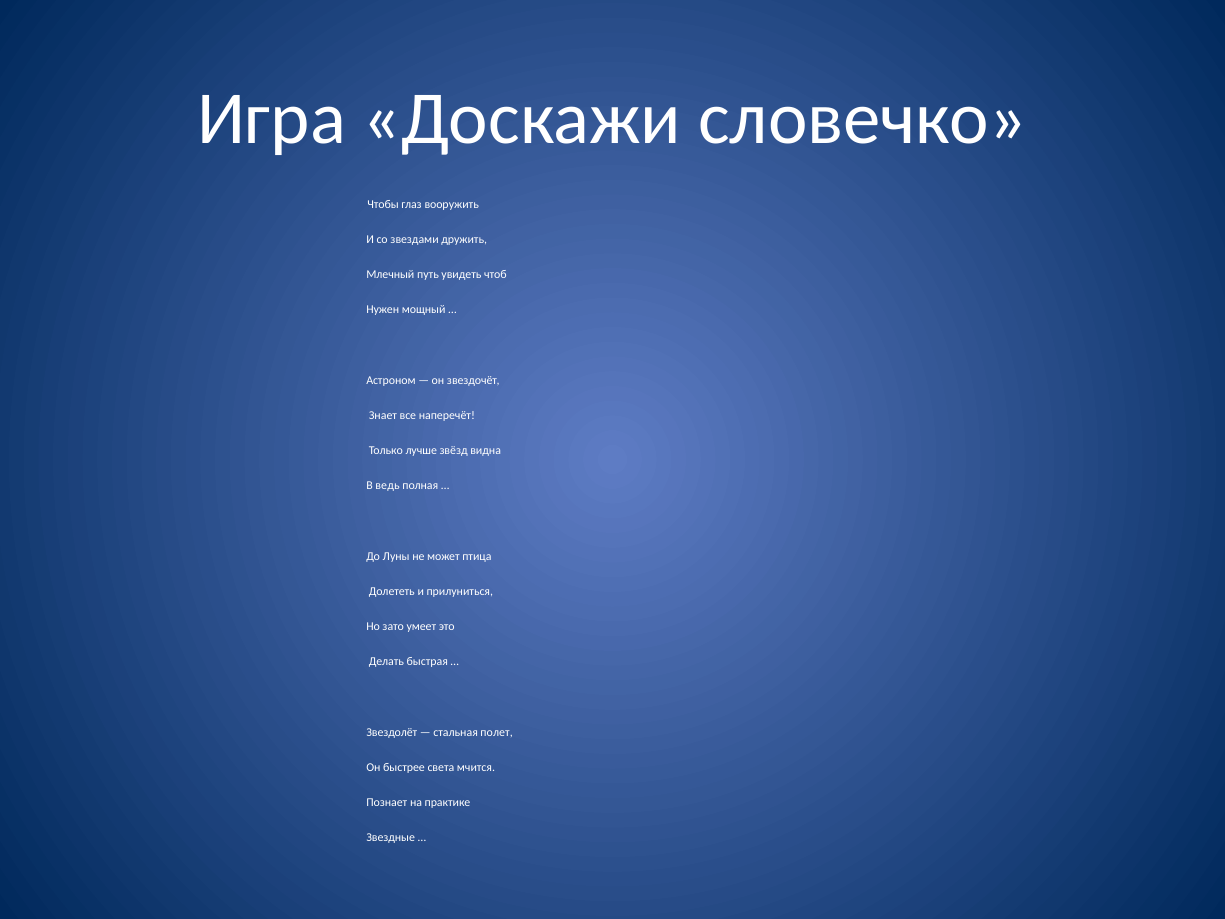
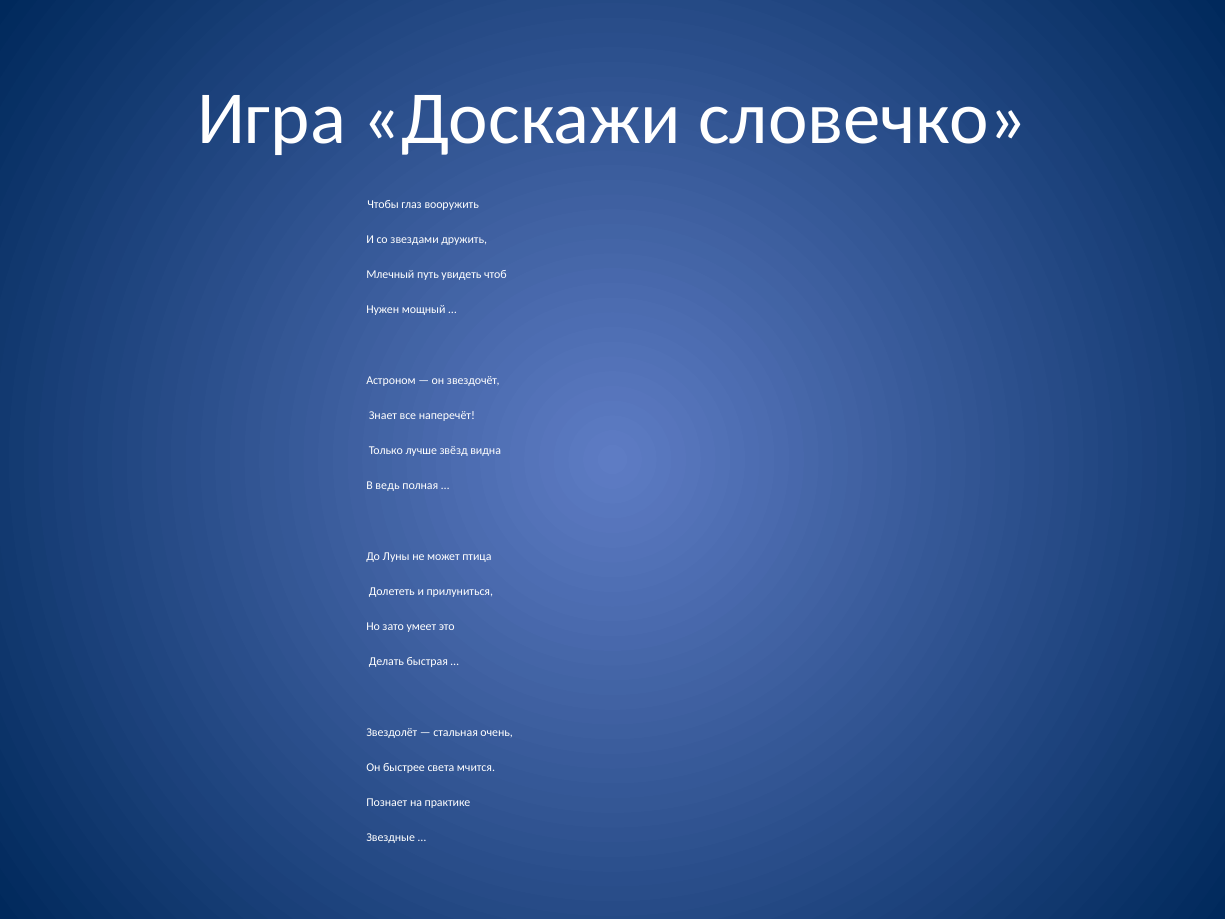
полет: полет -> очень
